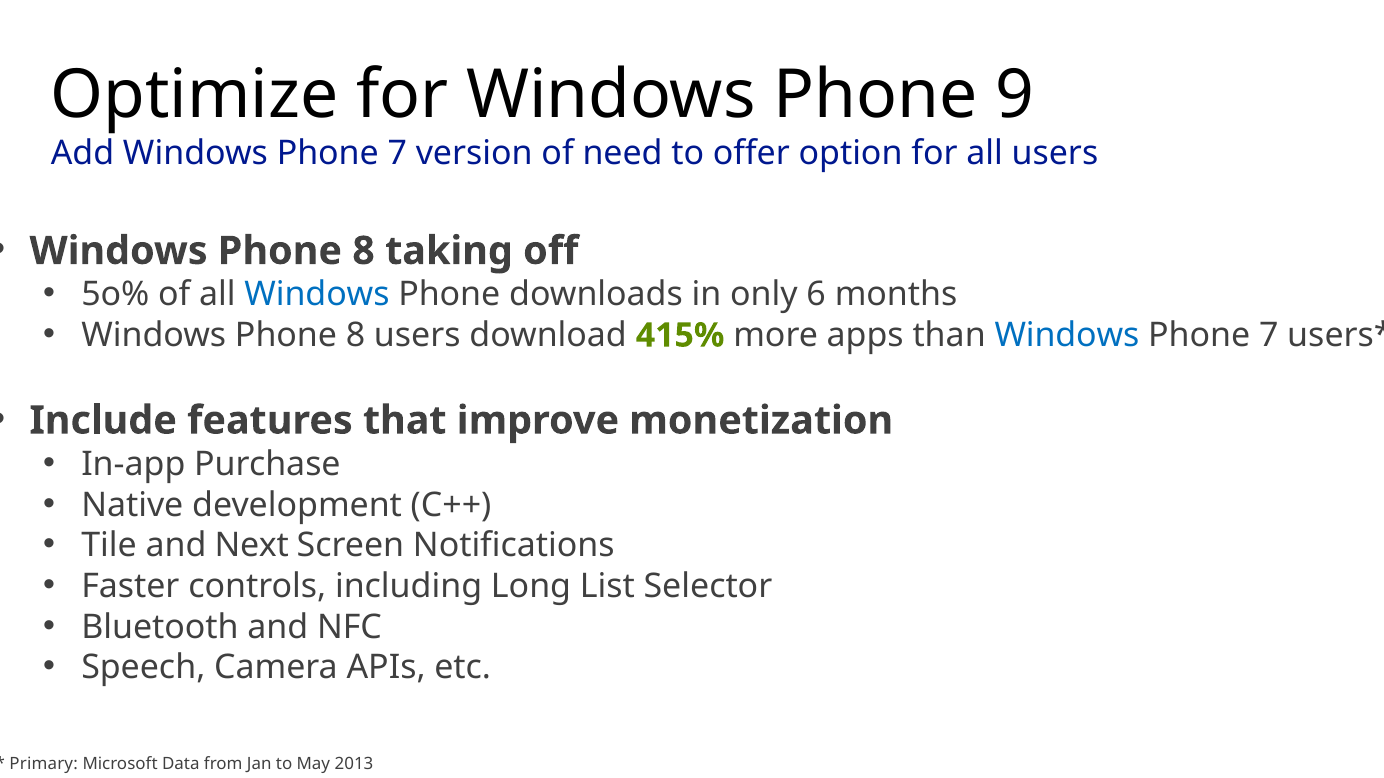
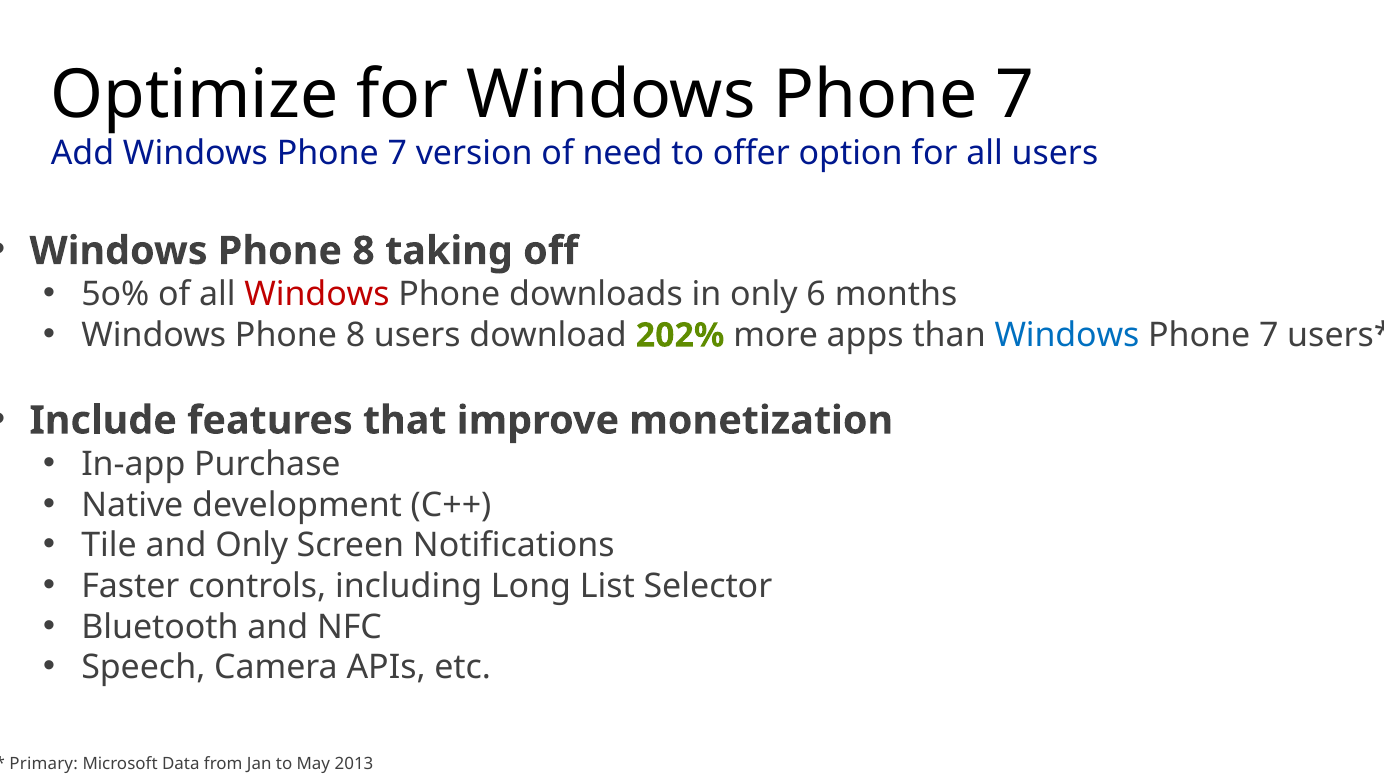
for Windows Phone 9: 9 -> 7
Windows at (317, 295) colour: blue -> red
415%: 415% -> 202%
and Next: Next -> Only
